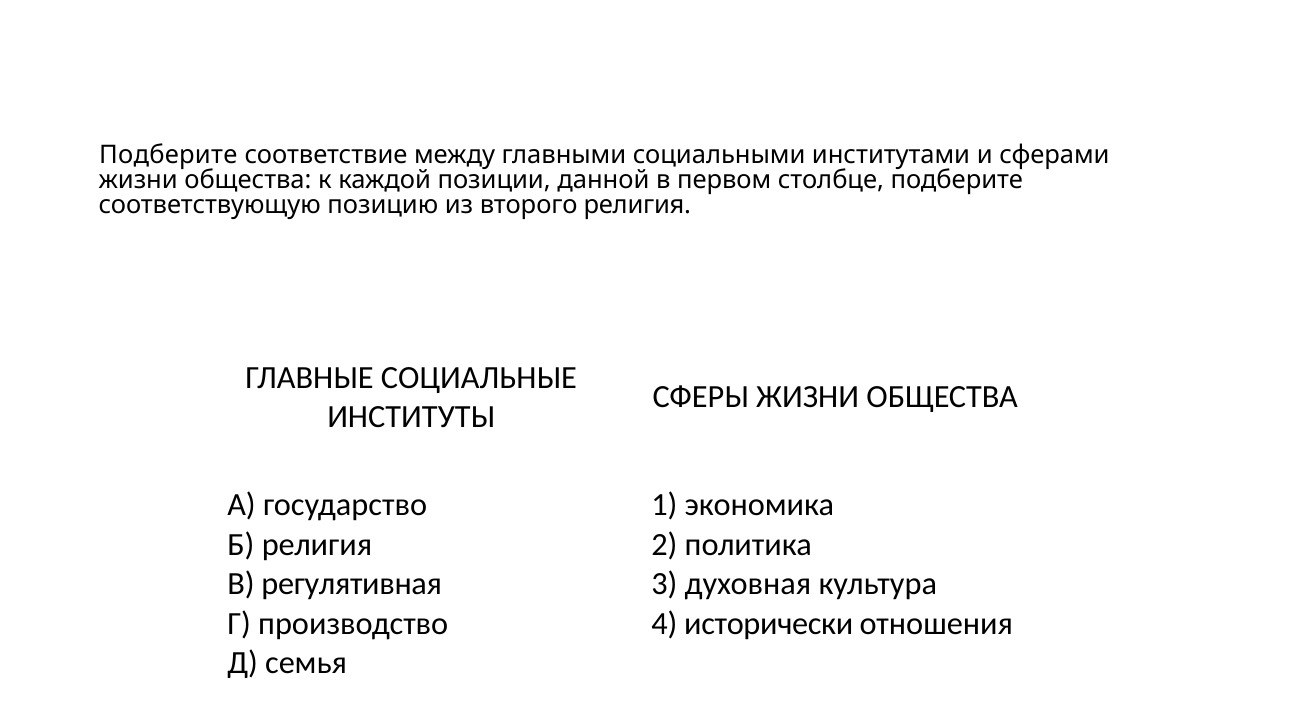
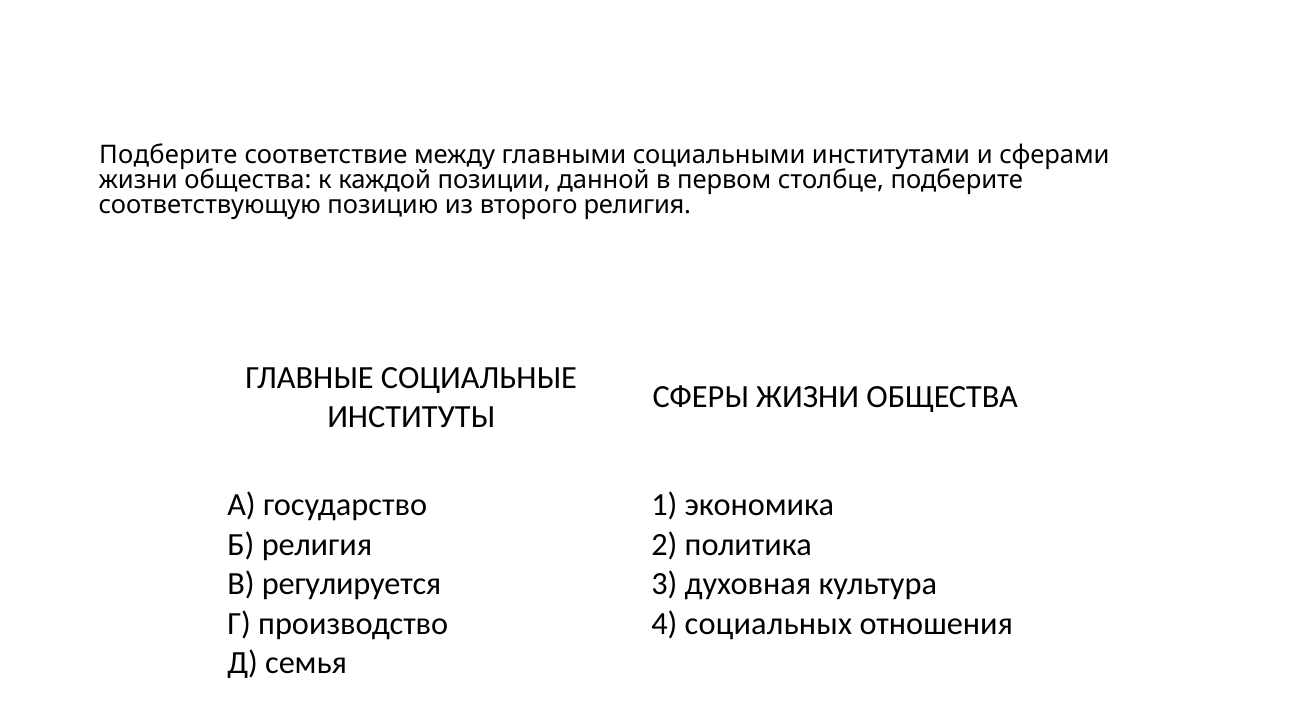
регулятивная: регулятивная -> регулируется
исторически: исторически -> социальных
